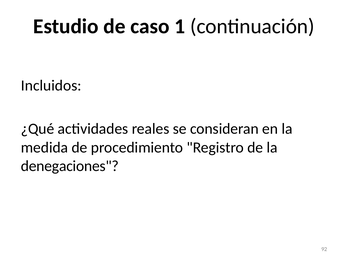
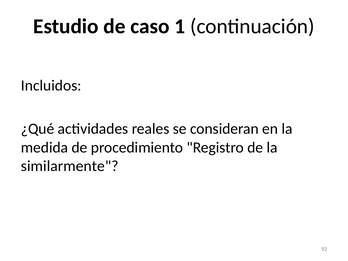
denegaciones: denegaciones -> similarmente
